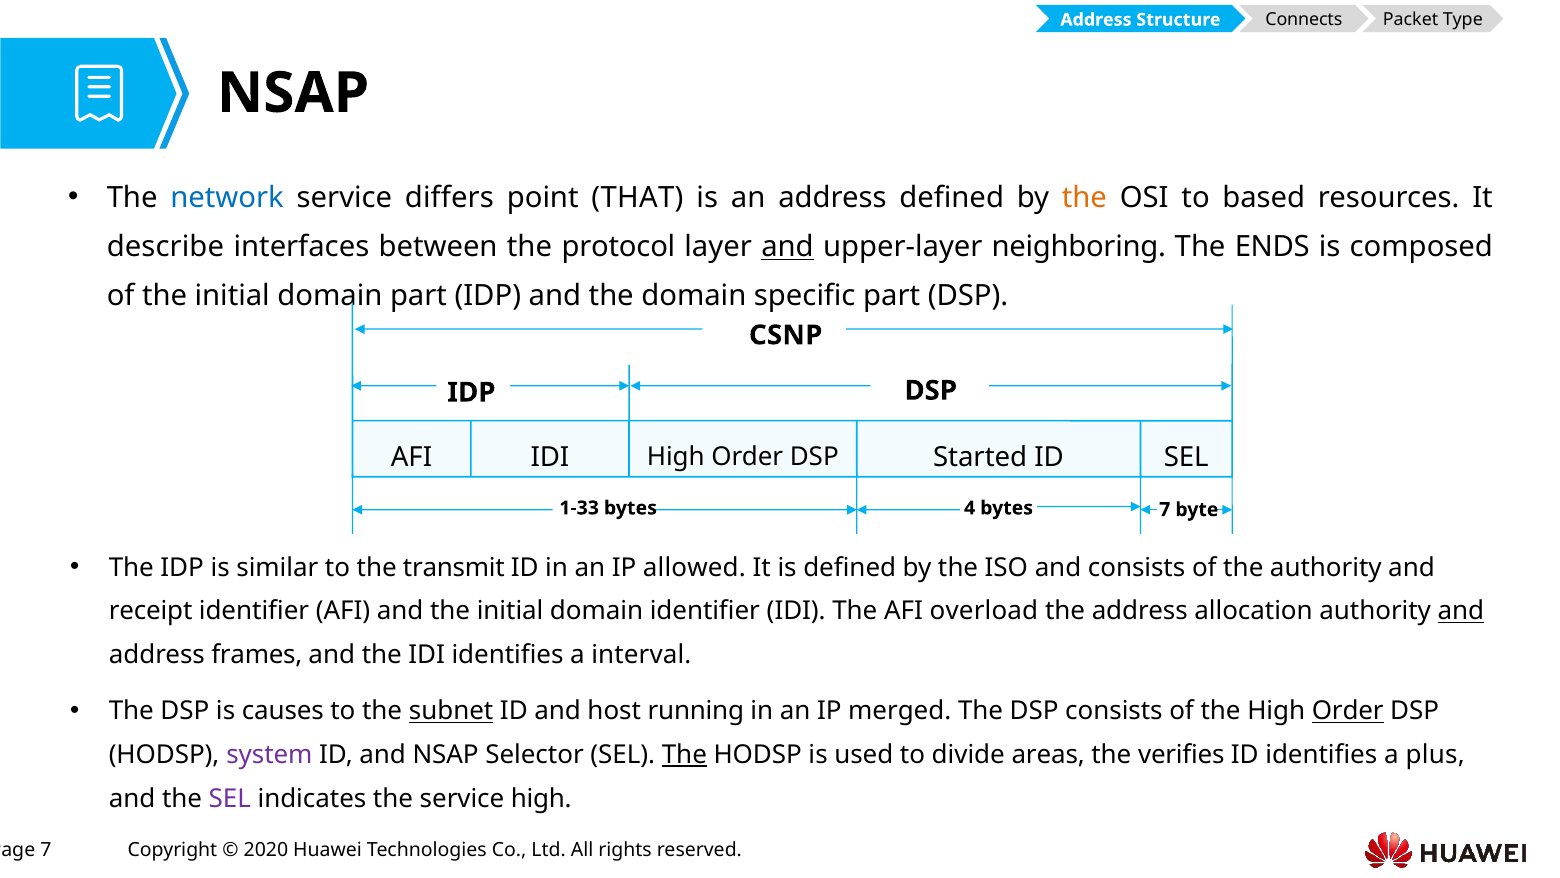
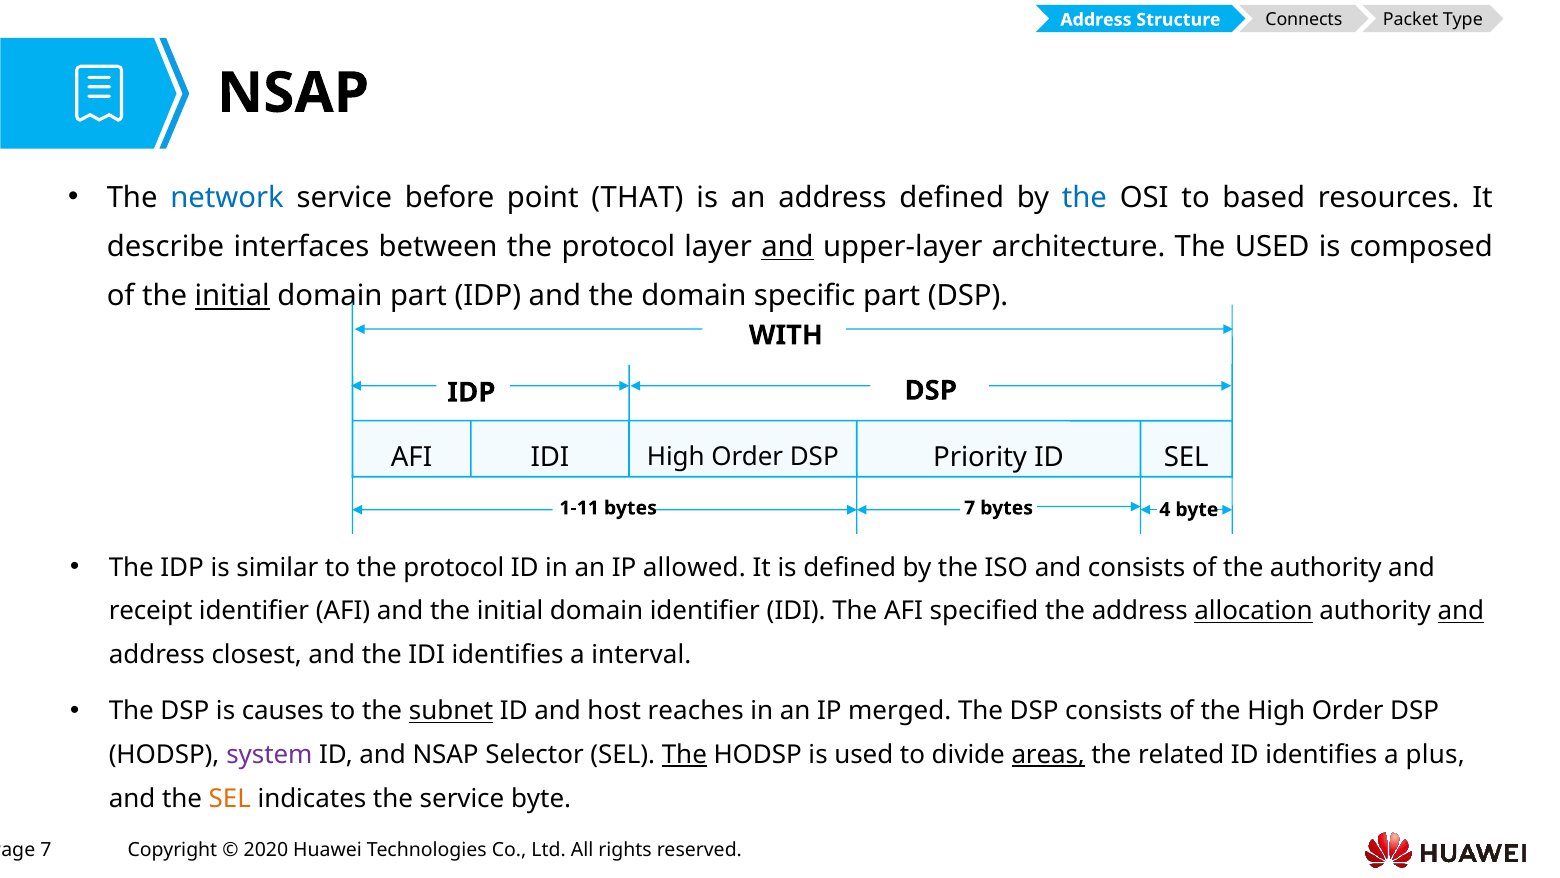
differs: differs -> before
the at (1084, 198) colour: orange -> blue
neighboring: neighboring -> architecture
The ENDS: ENDS -> USED
initial at (232, 296) underline: none -> present
CSNP: CSNP -> WITH
Started: Started -> Priority
1-33: 1-33 -> 1-11
bytes 4: 4 -> 7
bytes 7: 7 -> 4
to the transmit: transmit -> protocol
overload: overload -> specified
allocation underline: none -> present
frames: frames -> closest
running: running -> reaches
Order at (1348, 711) underline: present -> none
areas underline: none -> present
verifies: verifies -> related
SEL at (230, 798) colour: purple -> orange
service high: high -> byte
